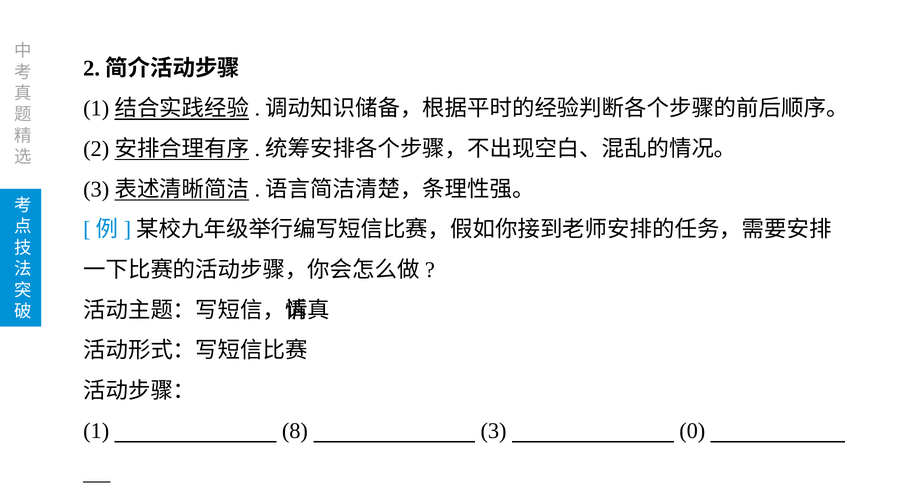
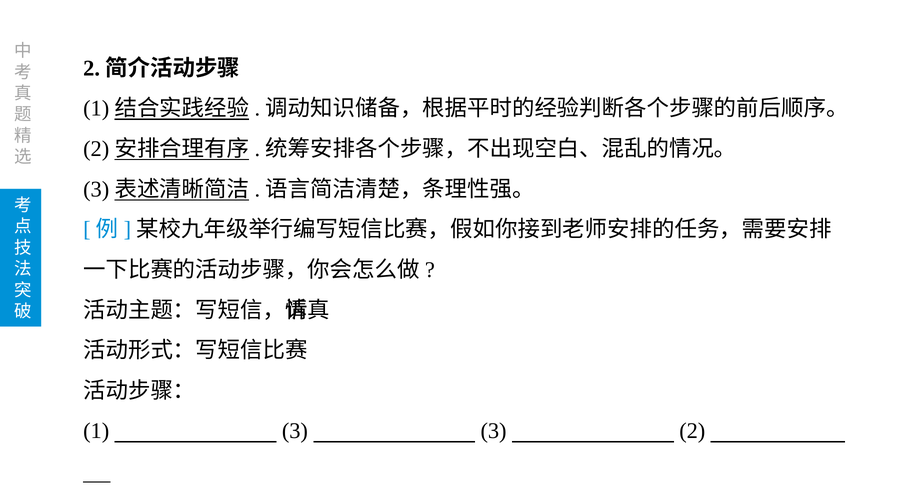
1 8: 8 -> 3
0: 0 -> 2
